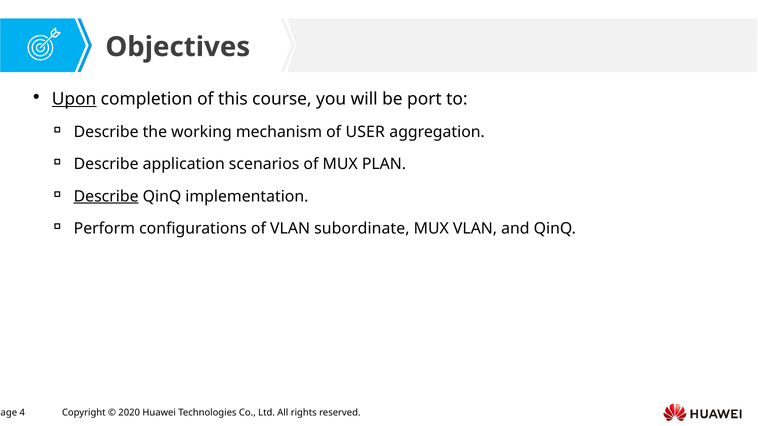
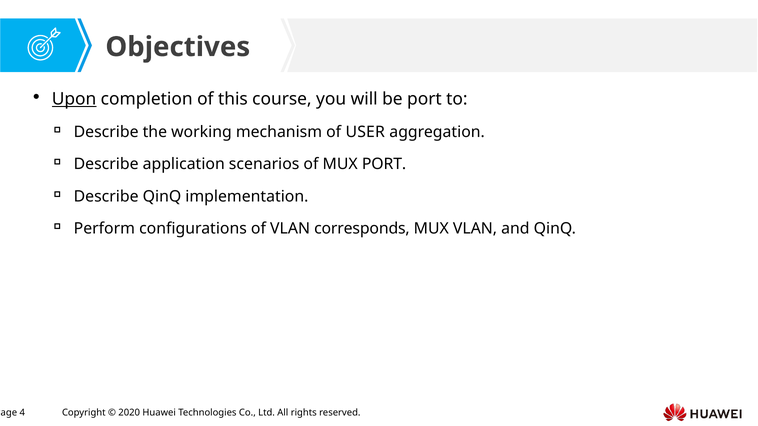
MUX PLAN: PLAN -> PORT
Describe at (106, 197) underline: present -> none
subordinate: subordinate -> corresponds
